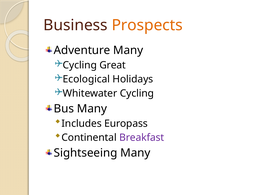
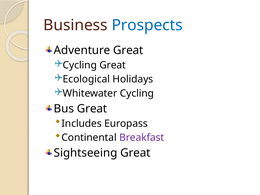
Prospects colour: orange -> blue
Adventure Many: Many -> Great
Bus Many: Many -> Great
Sightseeing Many: Many -> Great
